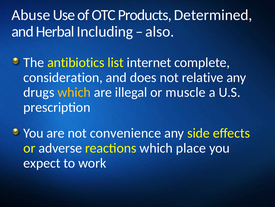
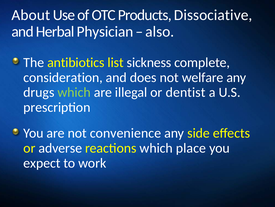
Abuse: Abuse -> About
Determined: Determined -> Dissociative
Including: Including -> Physician
internet: internet -> sickness
relative: relative -> welfare
which at (74, 92) colour: yellow -> light green
muscle: muscle -> dentist
